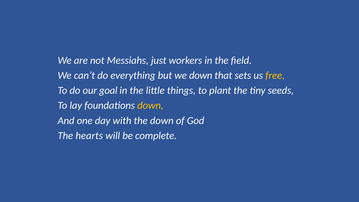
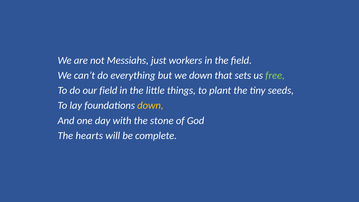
free colour: yellow -> light green
our goal: goal -> field
the down: down -> stone
